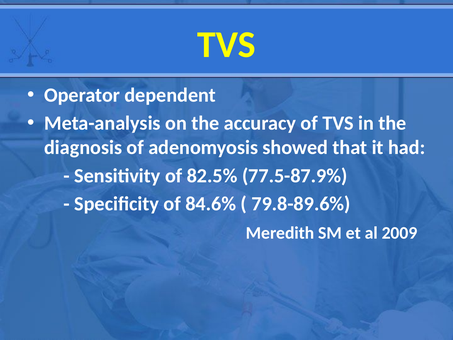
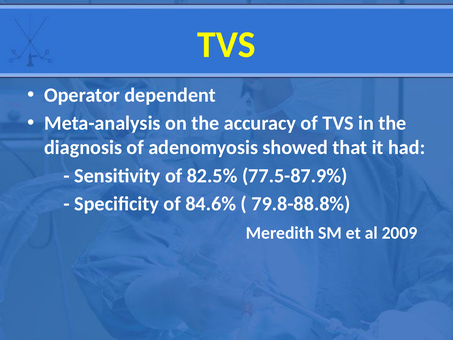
79.8-89.6%: 79.8-89.6% -> 79.8-88.8%
